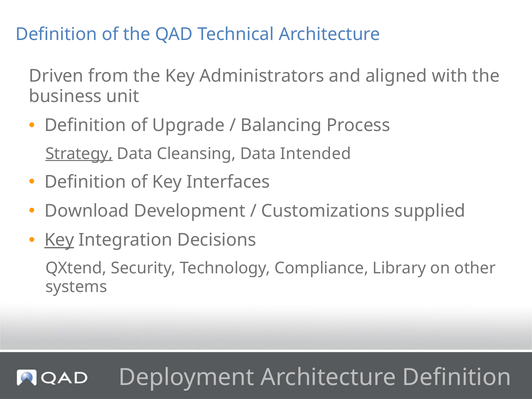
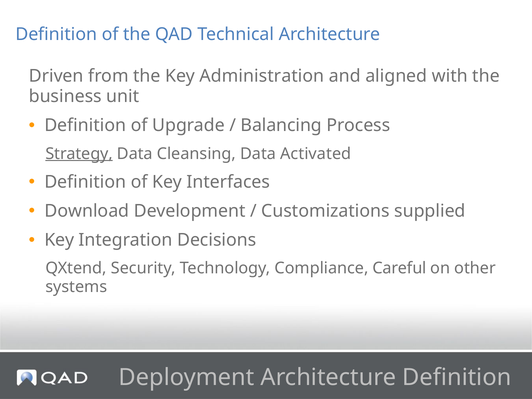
Administrators: Administrators -> Administration
Intended: Intended -> Activated
Key at (59, 240) underline: present -> none
Library: Library -> Careful
